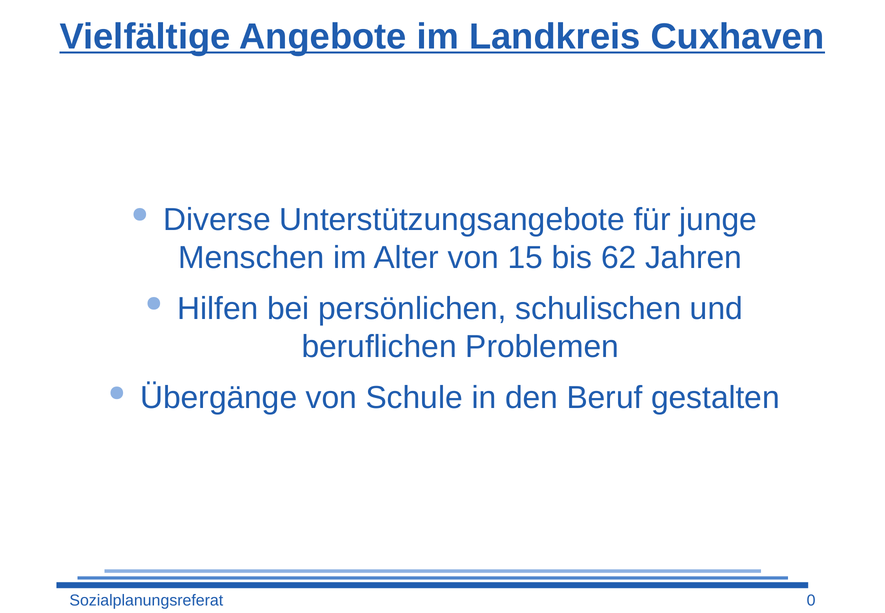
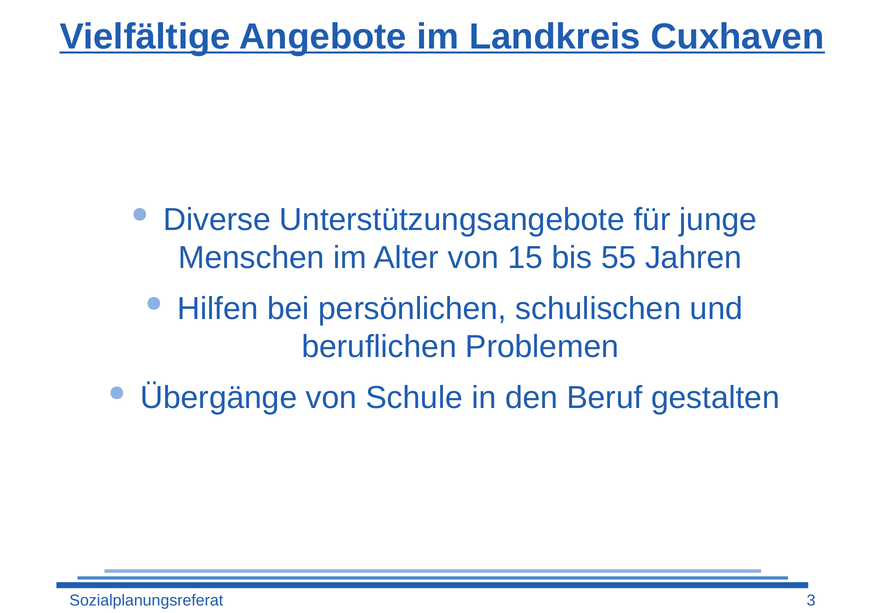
62: 62 -> 55
0: 0 -> 3
